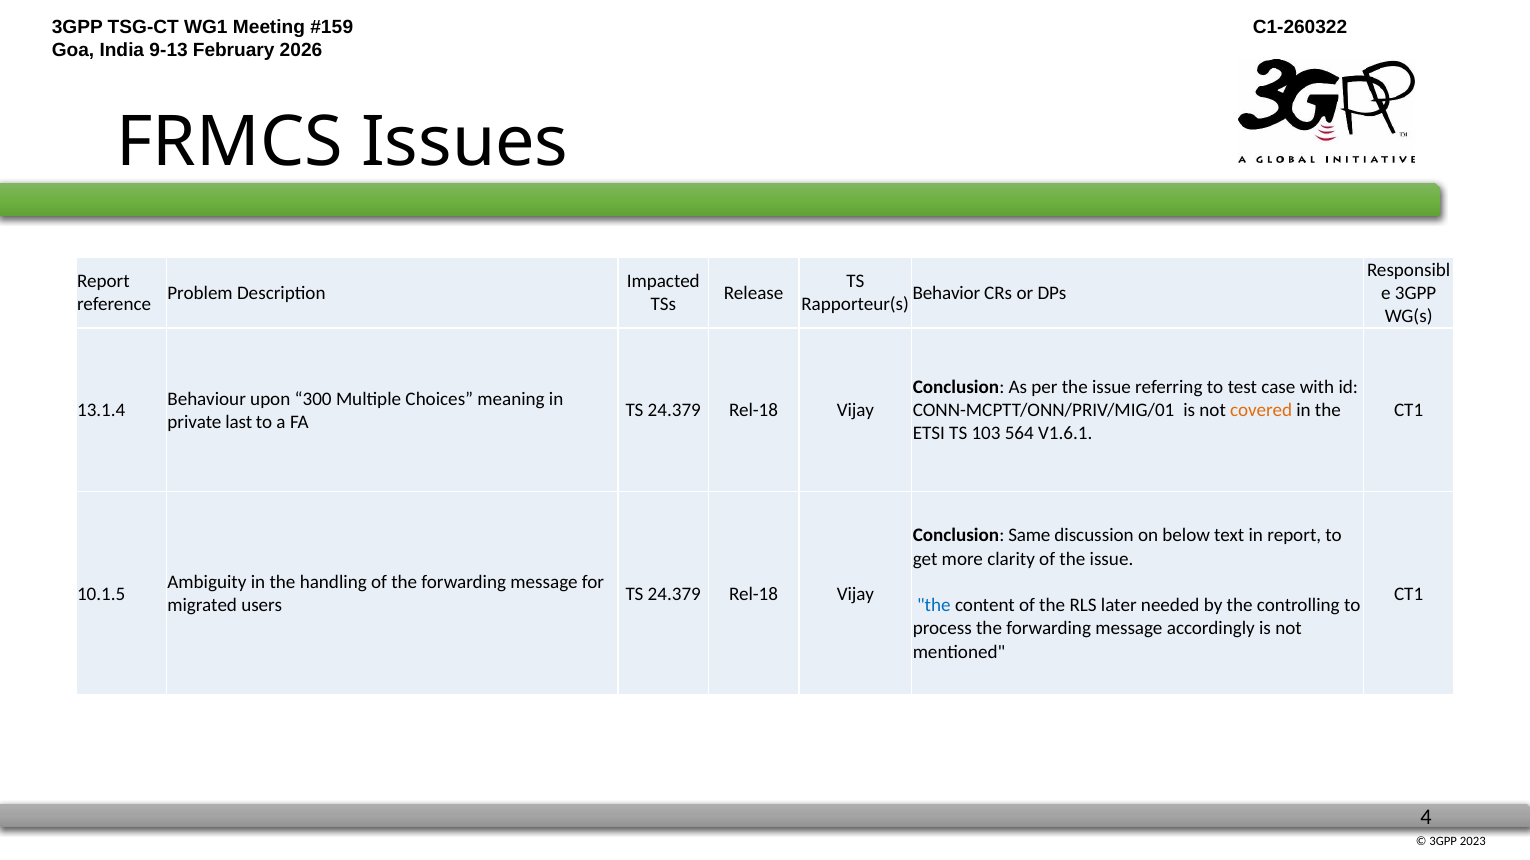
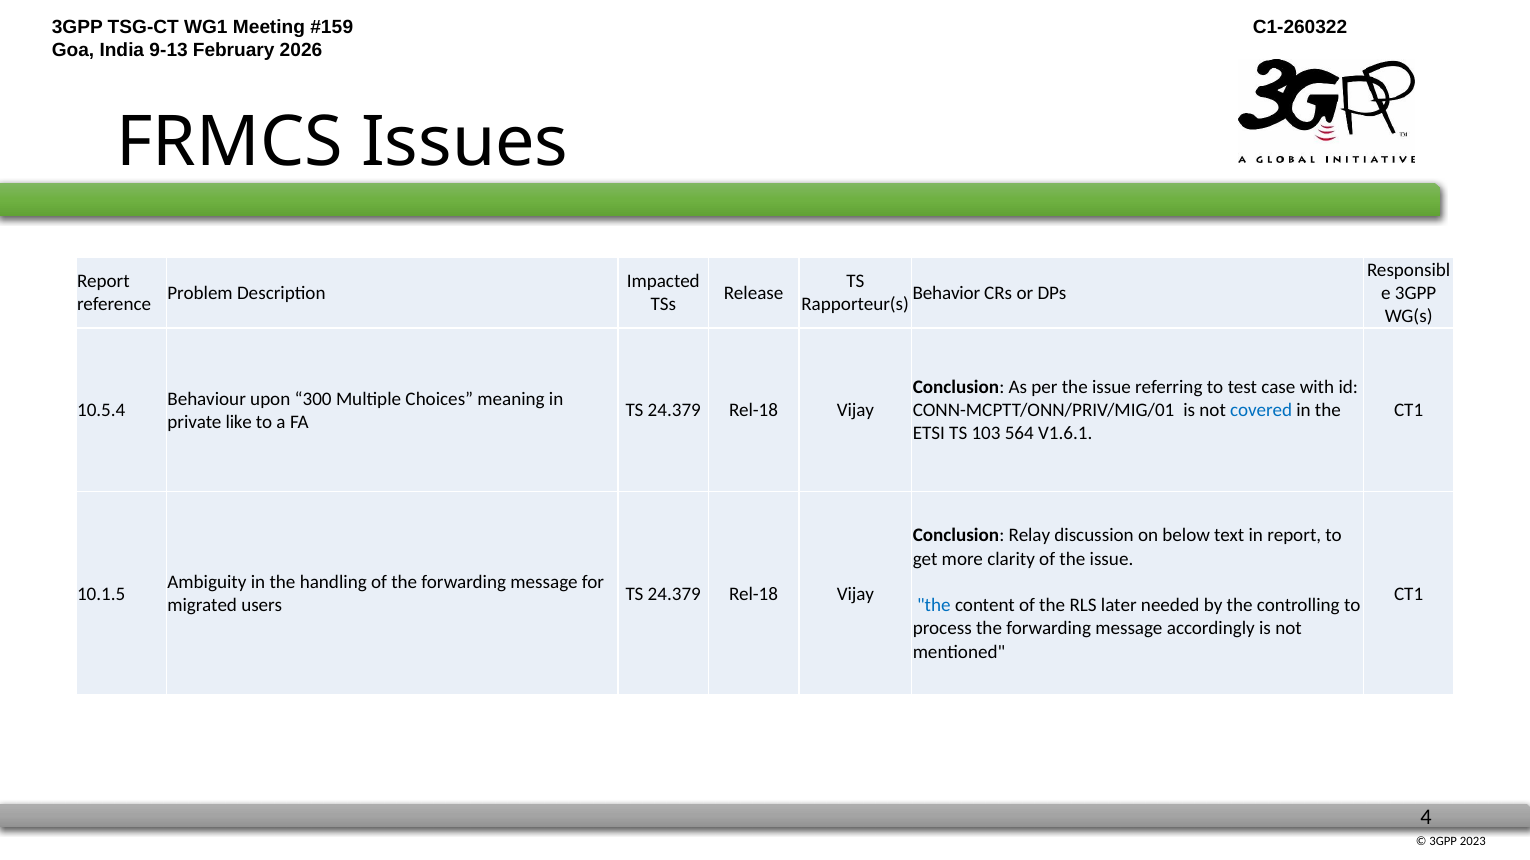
13.1.4: 13.1.4 -> 10.5.4
covered colour: orange -> blue
last: last -> like
Same: Same -> Relay
